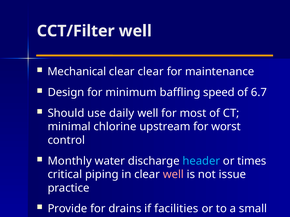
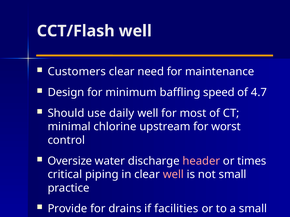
CCT/Filter: CCT/Filter -> CCT/Flash
Mechanical: Mechanical -> Customers
clear clear: clear -> need
6.7: 6.7 -> 4.7
Monthly: Monthly -> Oversize
header colour: light blue -> pink
not issue: issue -> small
